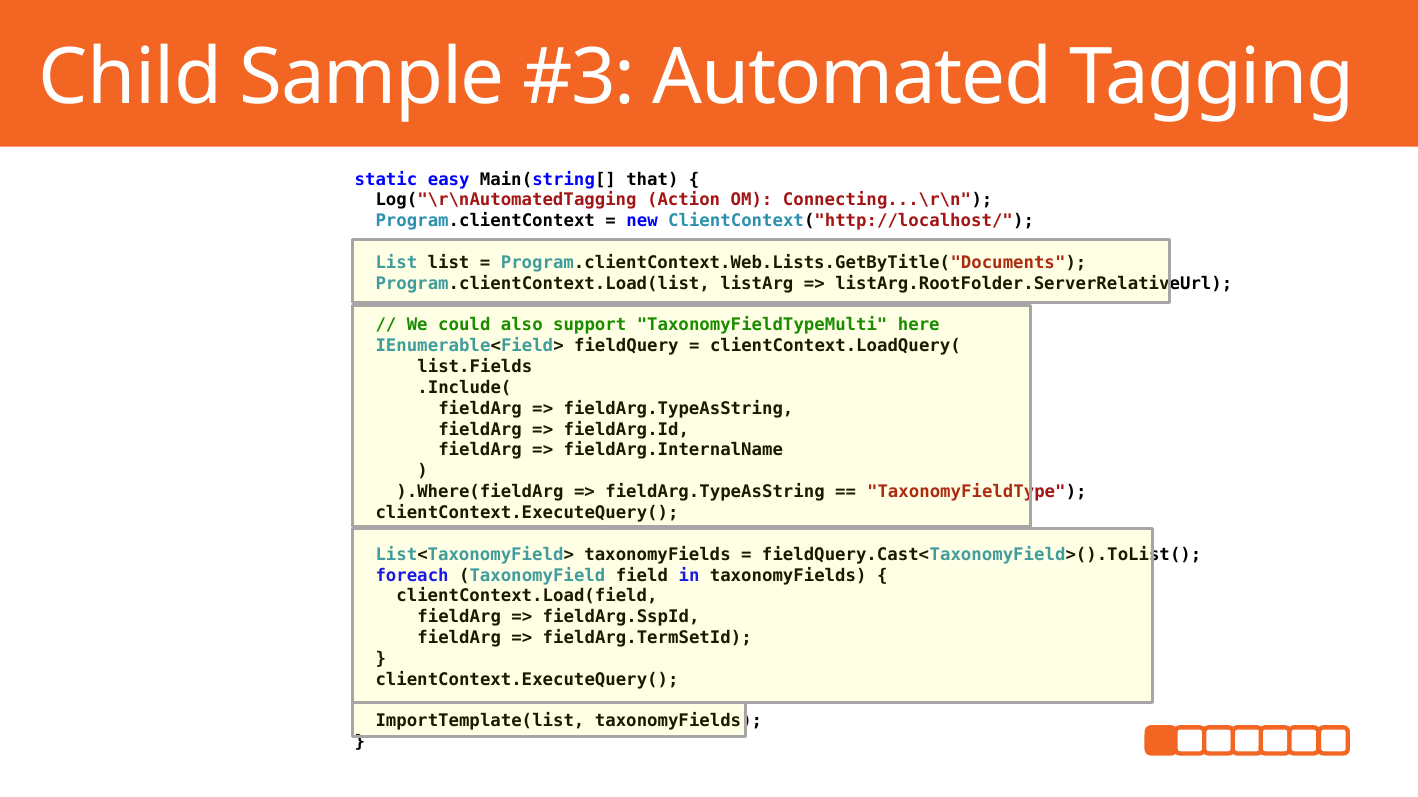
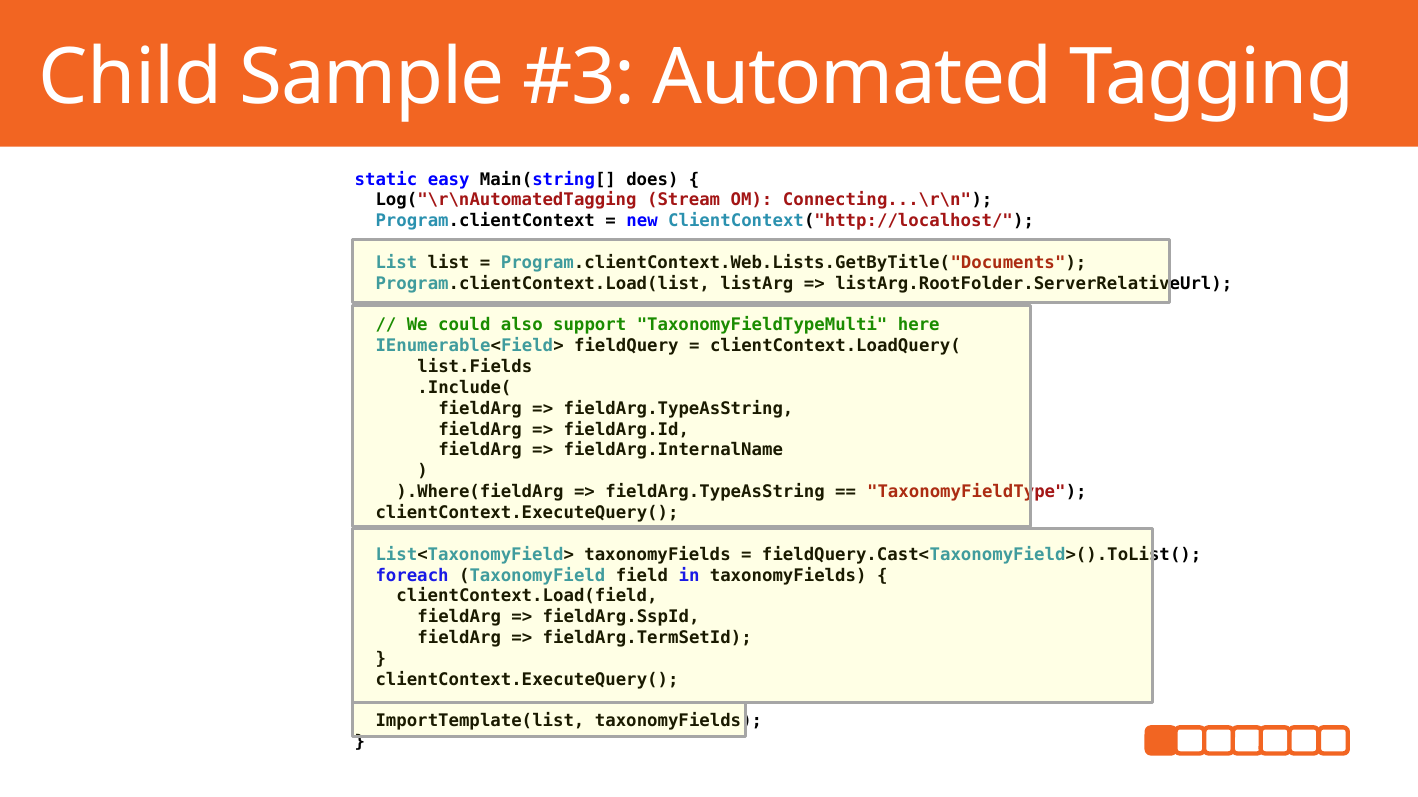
that: that -> does
Action: Action -> Stream
